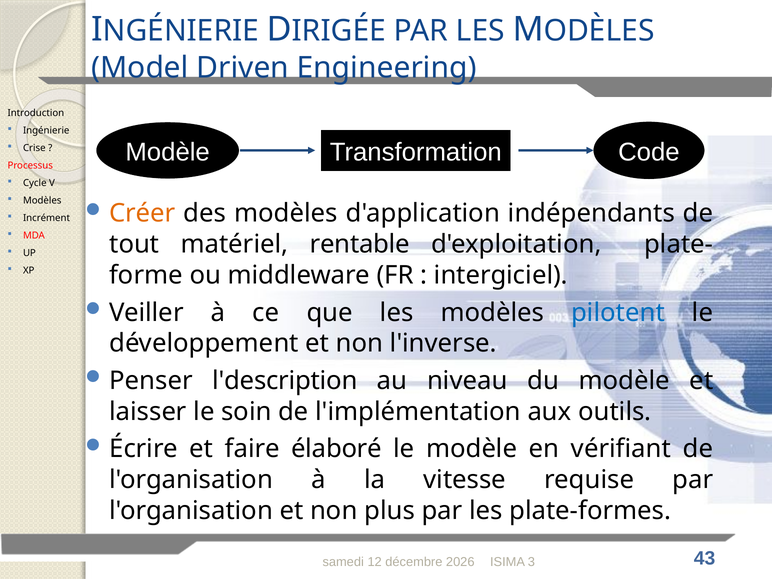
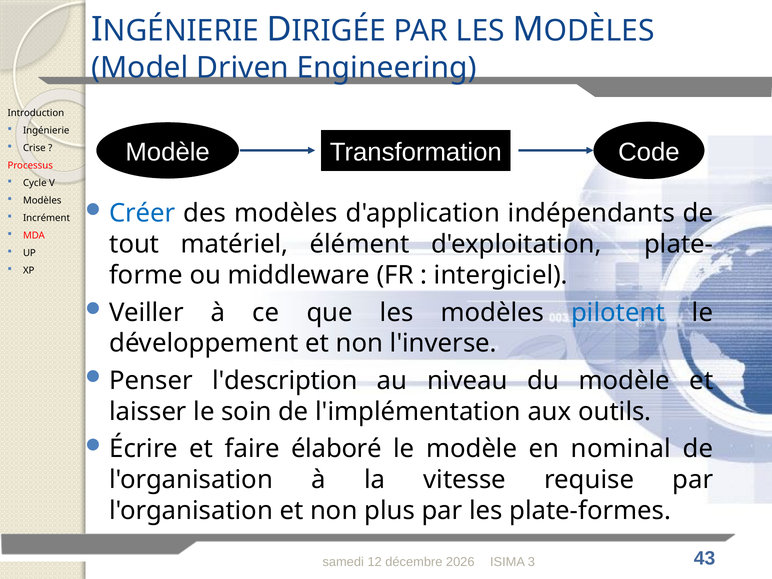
Créer colour: orange -> blue
rentable: rentable -> élément
vérifiant: vérifiant -> nominal
